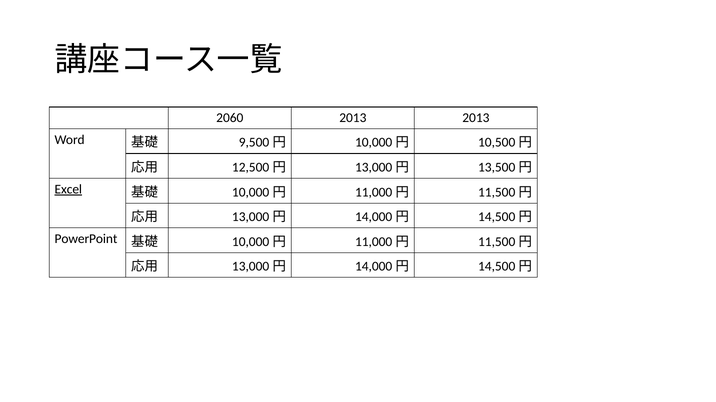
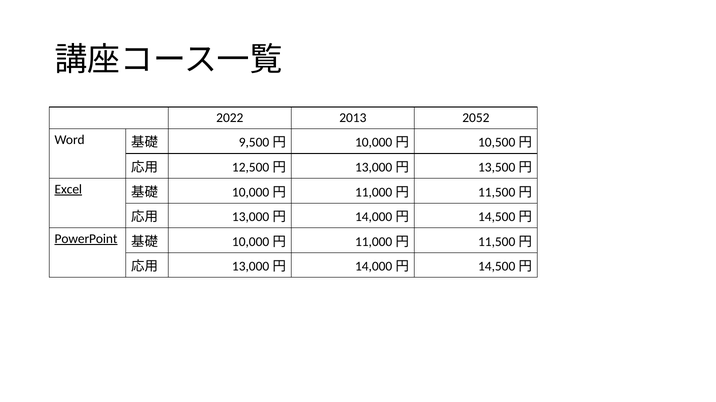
2060: 2060 -> 2022
2013 2013: 2013 -> 2052
PowerPoint underline: none -> present
